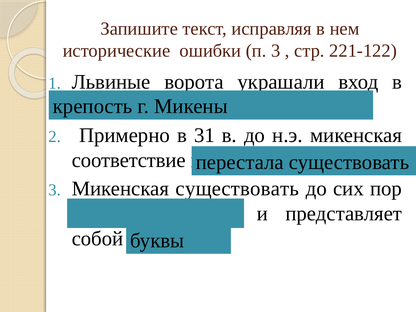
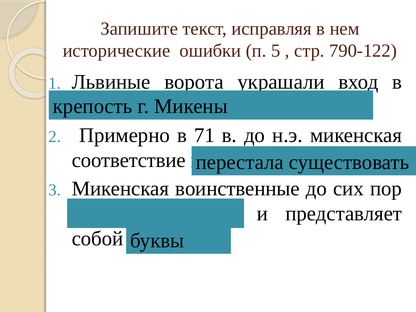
п 3: 3 -> 5
221-122: 221-122 -> 790-122
31: 31 -> 71
Микенская существовать: существовать -> воинственные
